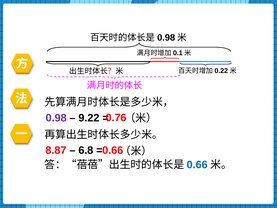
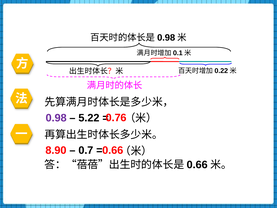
9.22: 9.22 -> 5.22
8.87: 8.87 -> 8.90
6.8: 6.8 -> 0.7
0.66 at (197, 165) colour: blue -> black
